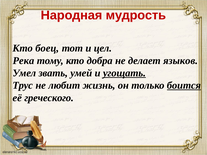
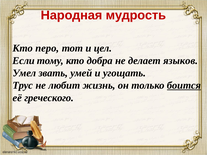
боец: боец -> перо
Река: Река -> Если
угощать underline: present -> none
